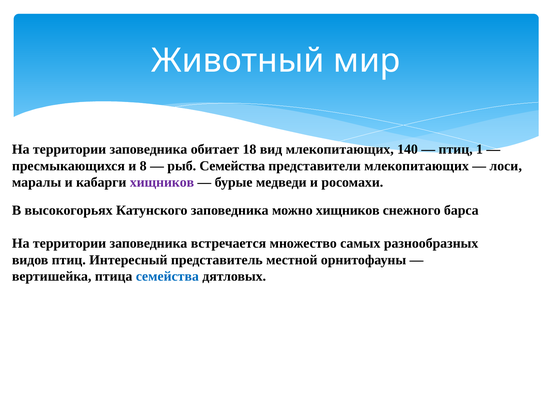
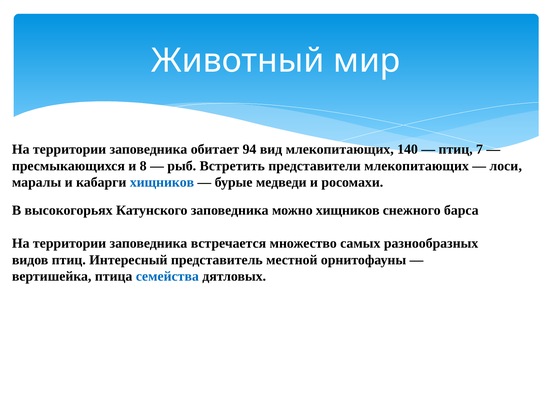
18: 18 -> 94
1: 1 -> 7
рыб Семейства: Семейства -> Встретить
хищников at (162, 182) colour: purple -> blue
